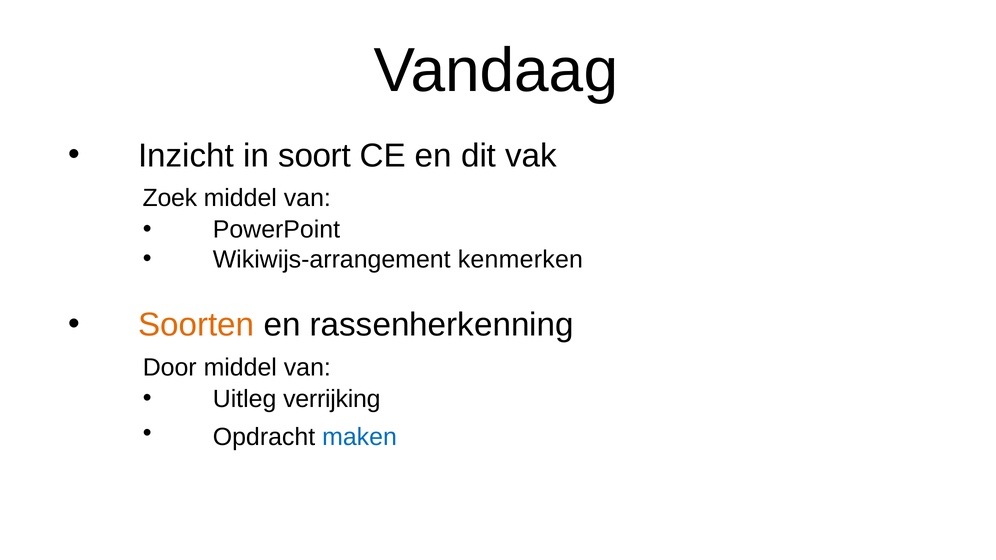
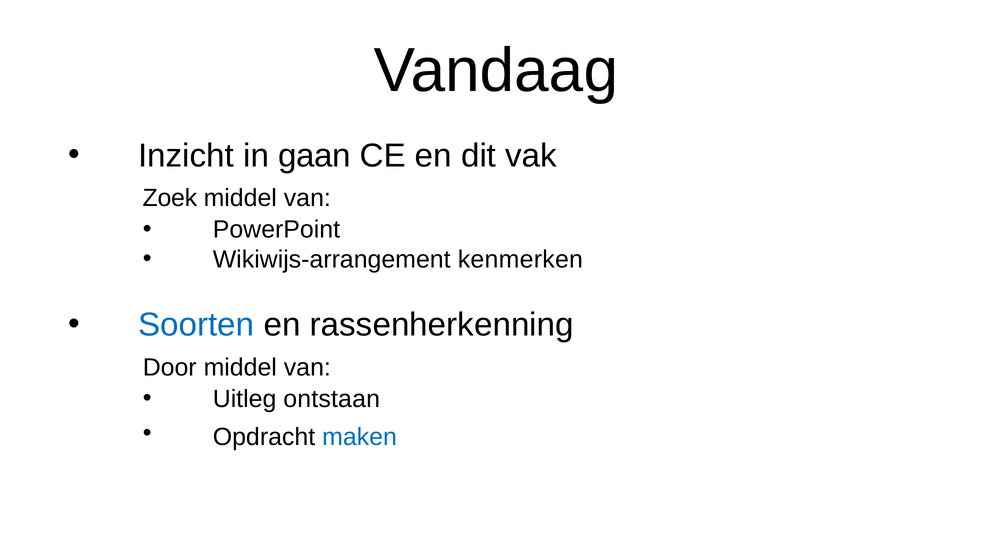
soort: soort -> gaan
Soorten colour: orange -> blue
verrijking: verrijking -> ontstaan
